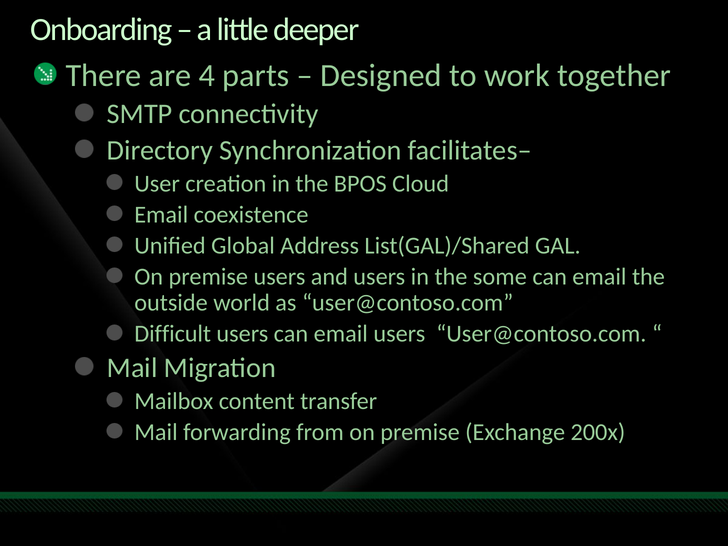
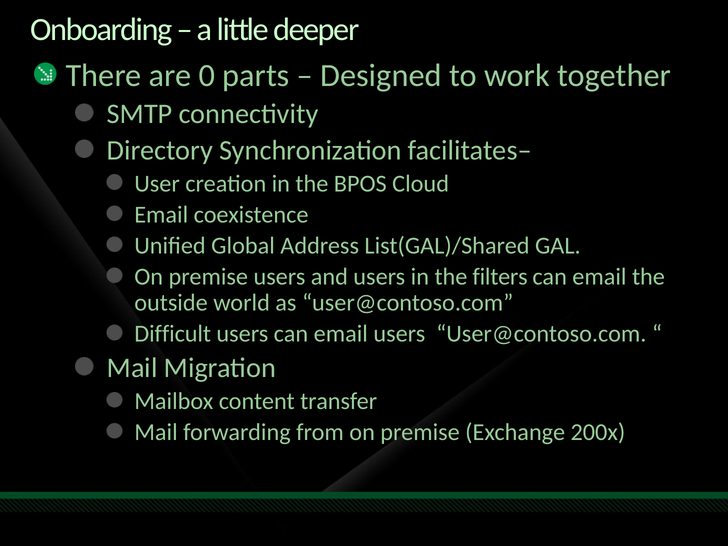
4: 4 -> 0
some: some -> filters
